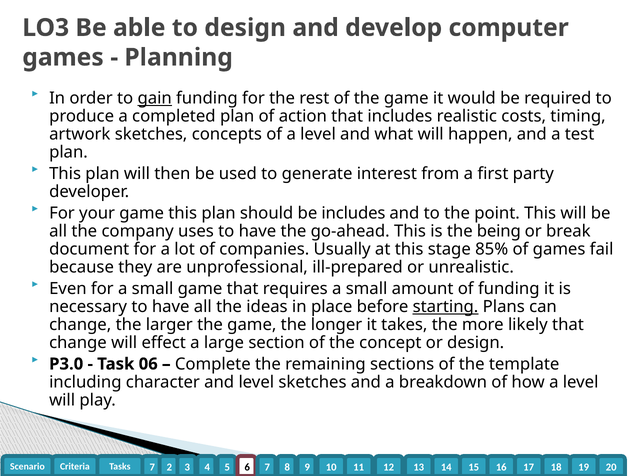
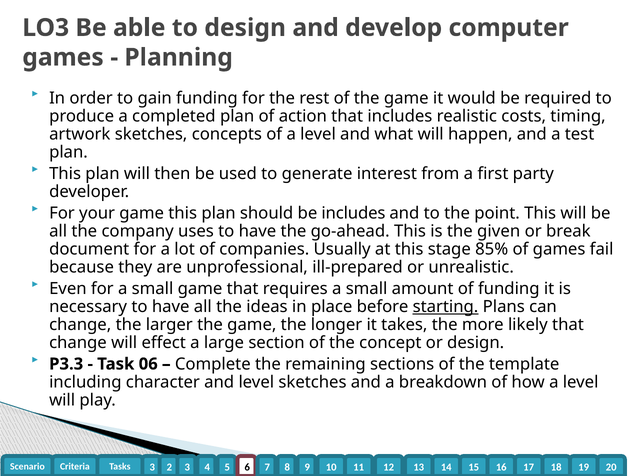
gain underline: present -> none
being: being -> given
P3.0: P3.0 -> P3.3
Tasks 7: 7 -> 3
